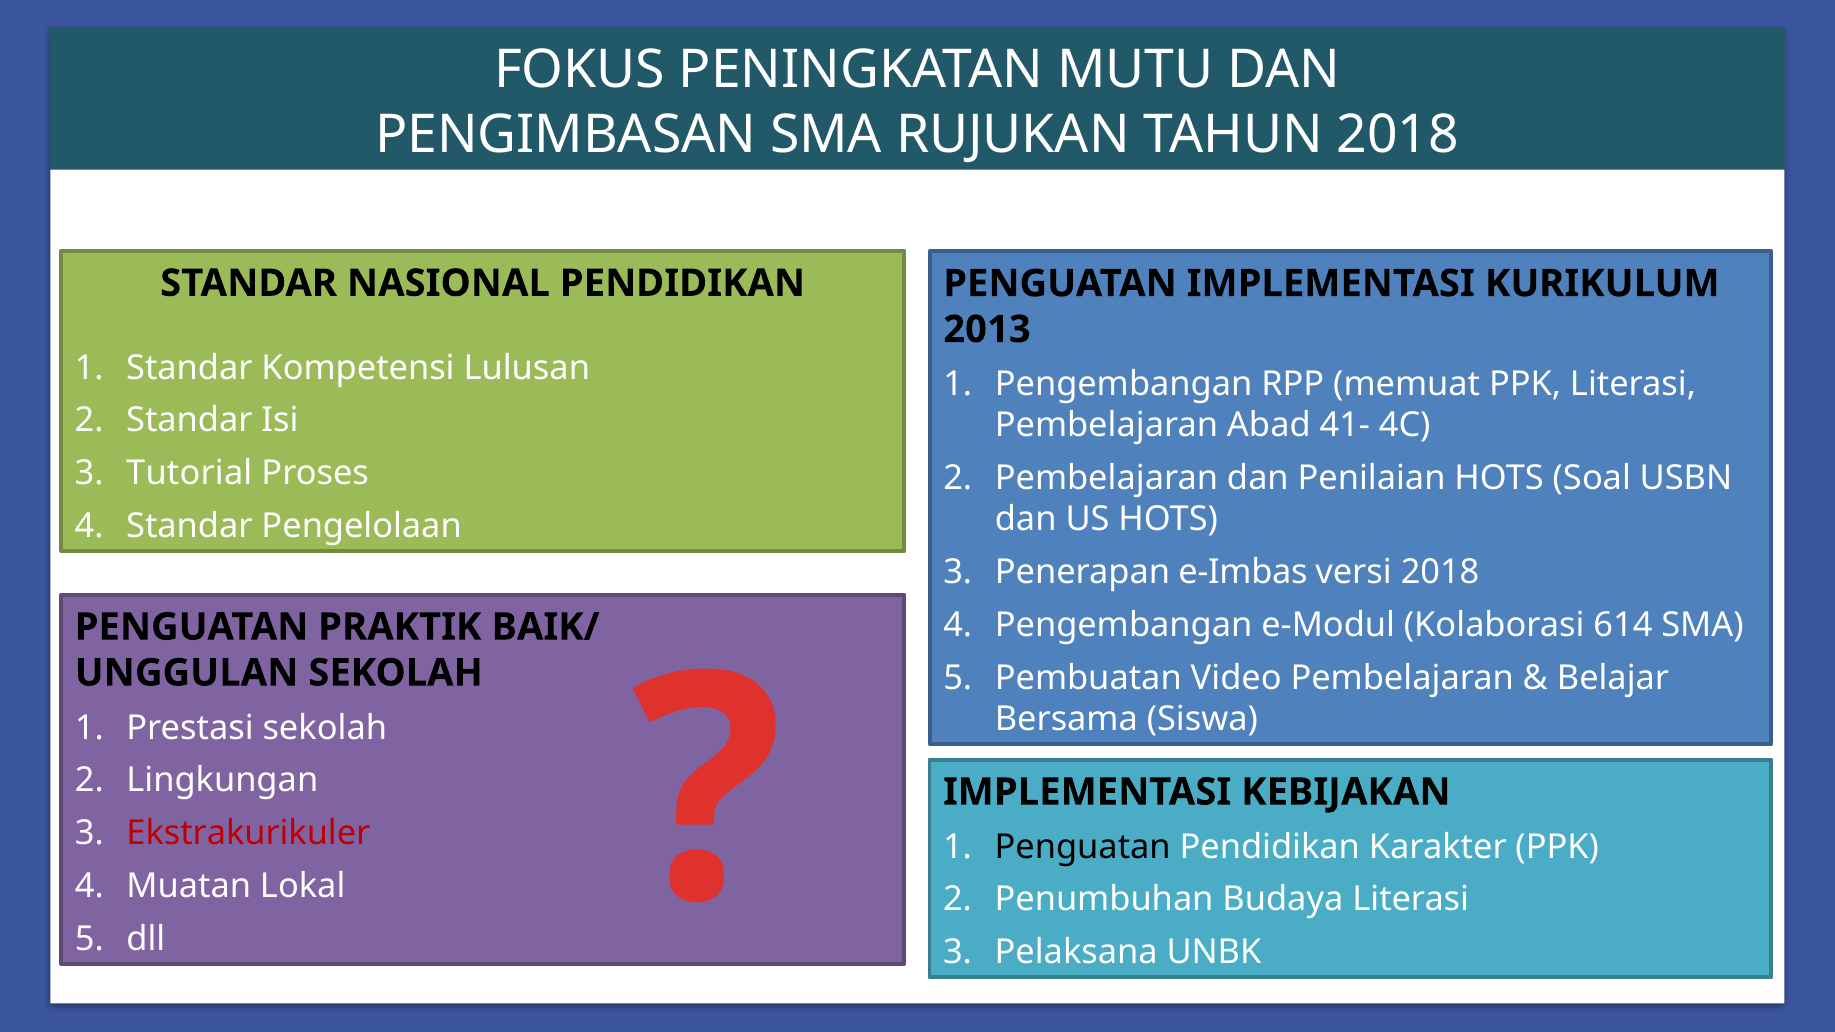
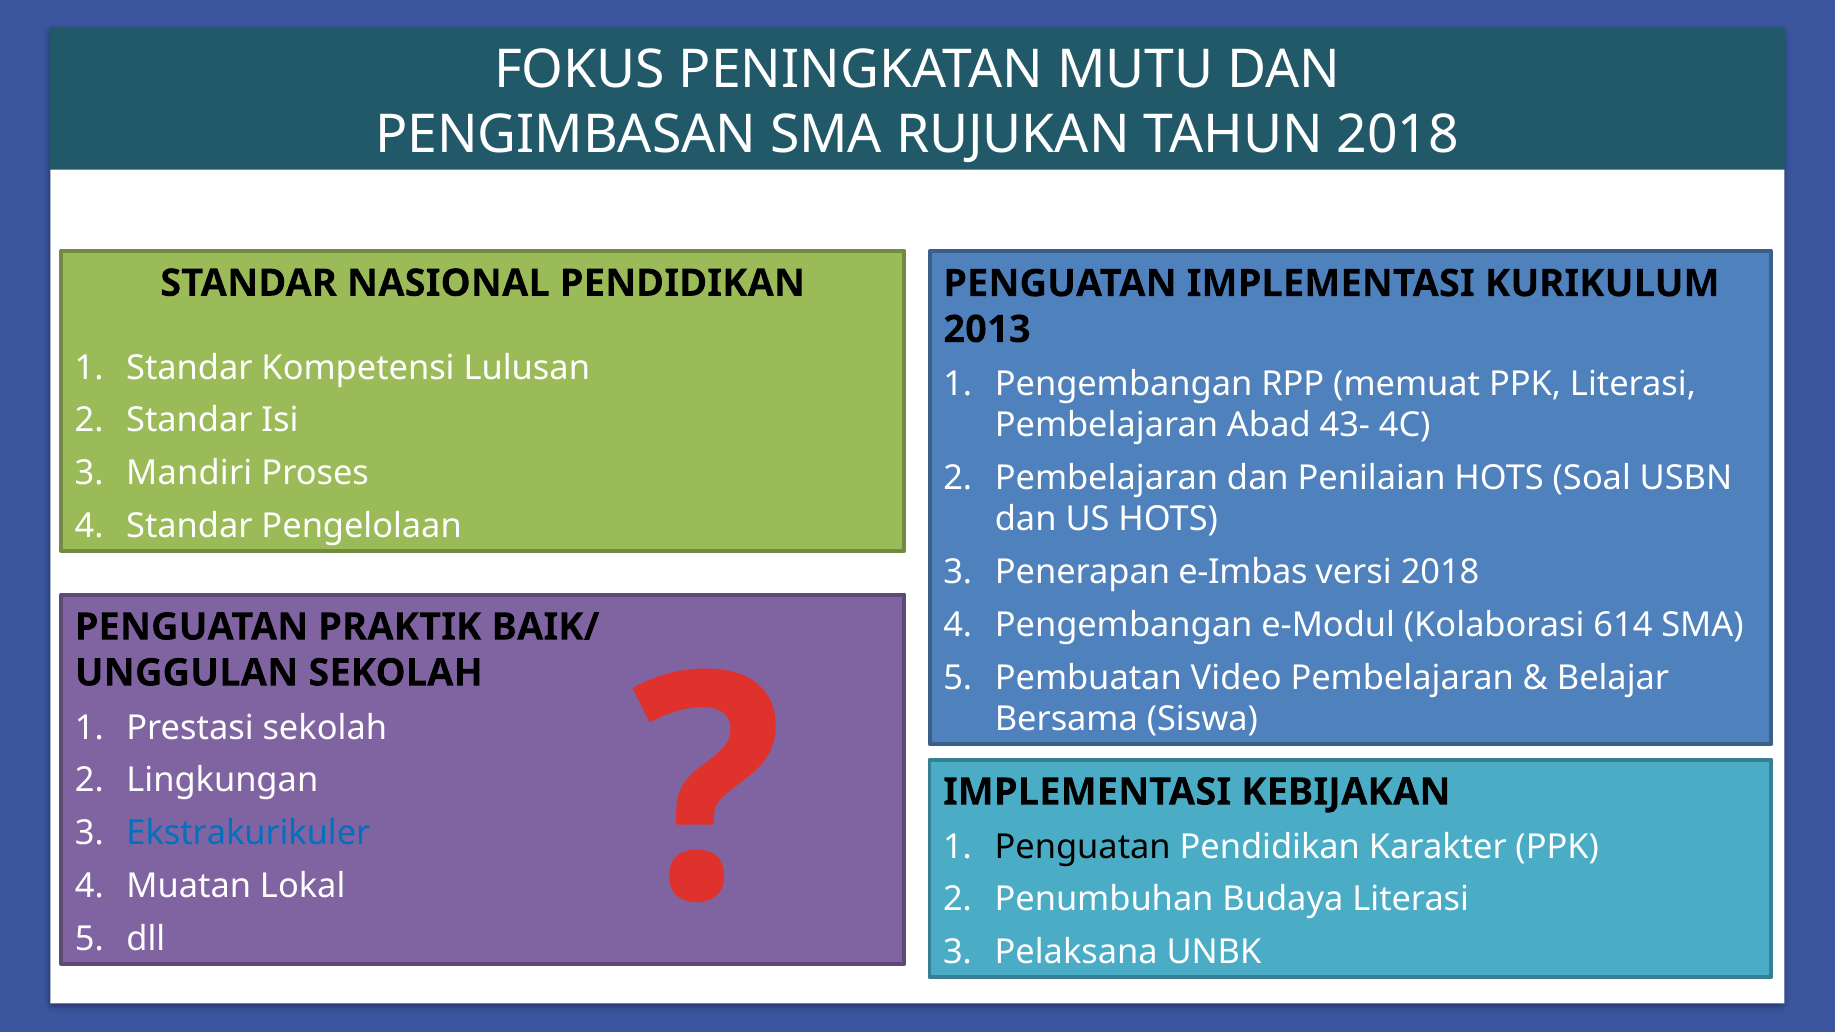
41-: 41- -> 43-
Tutorial: Tutorial -> Mandiri
Ekstrakurikuler colour: red -> blue
